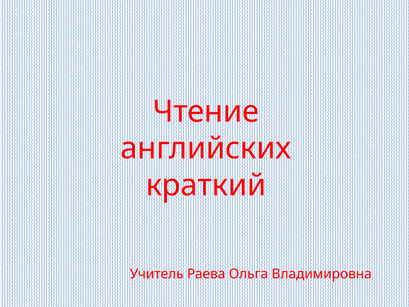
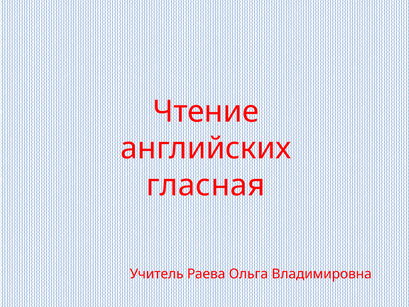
краткий: краткий -> гласная
